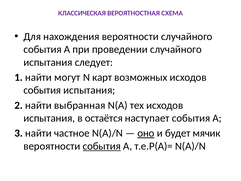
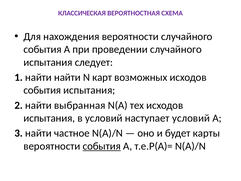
найти могут: могут -> найти
в остаётся: остаётся -> условий
наступает события: события -> условий
оно underline: present -> none
мячик: мячик -> карты
